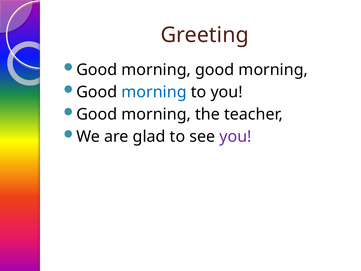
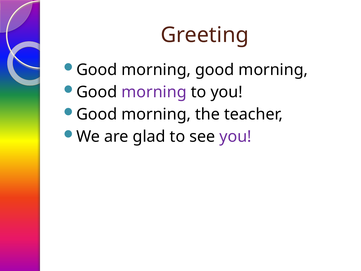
morning at (154, 92) colour: blue -> purple
